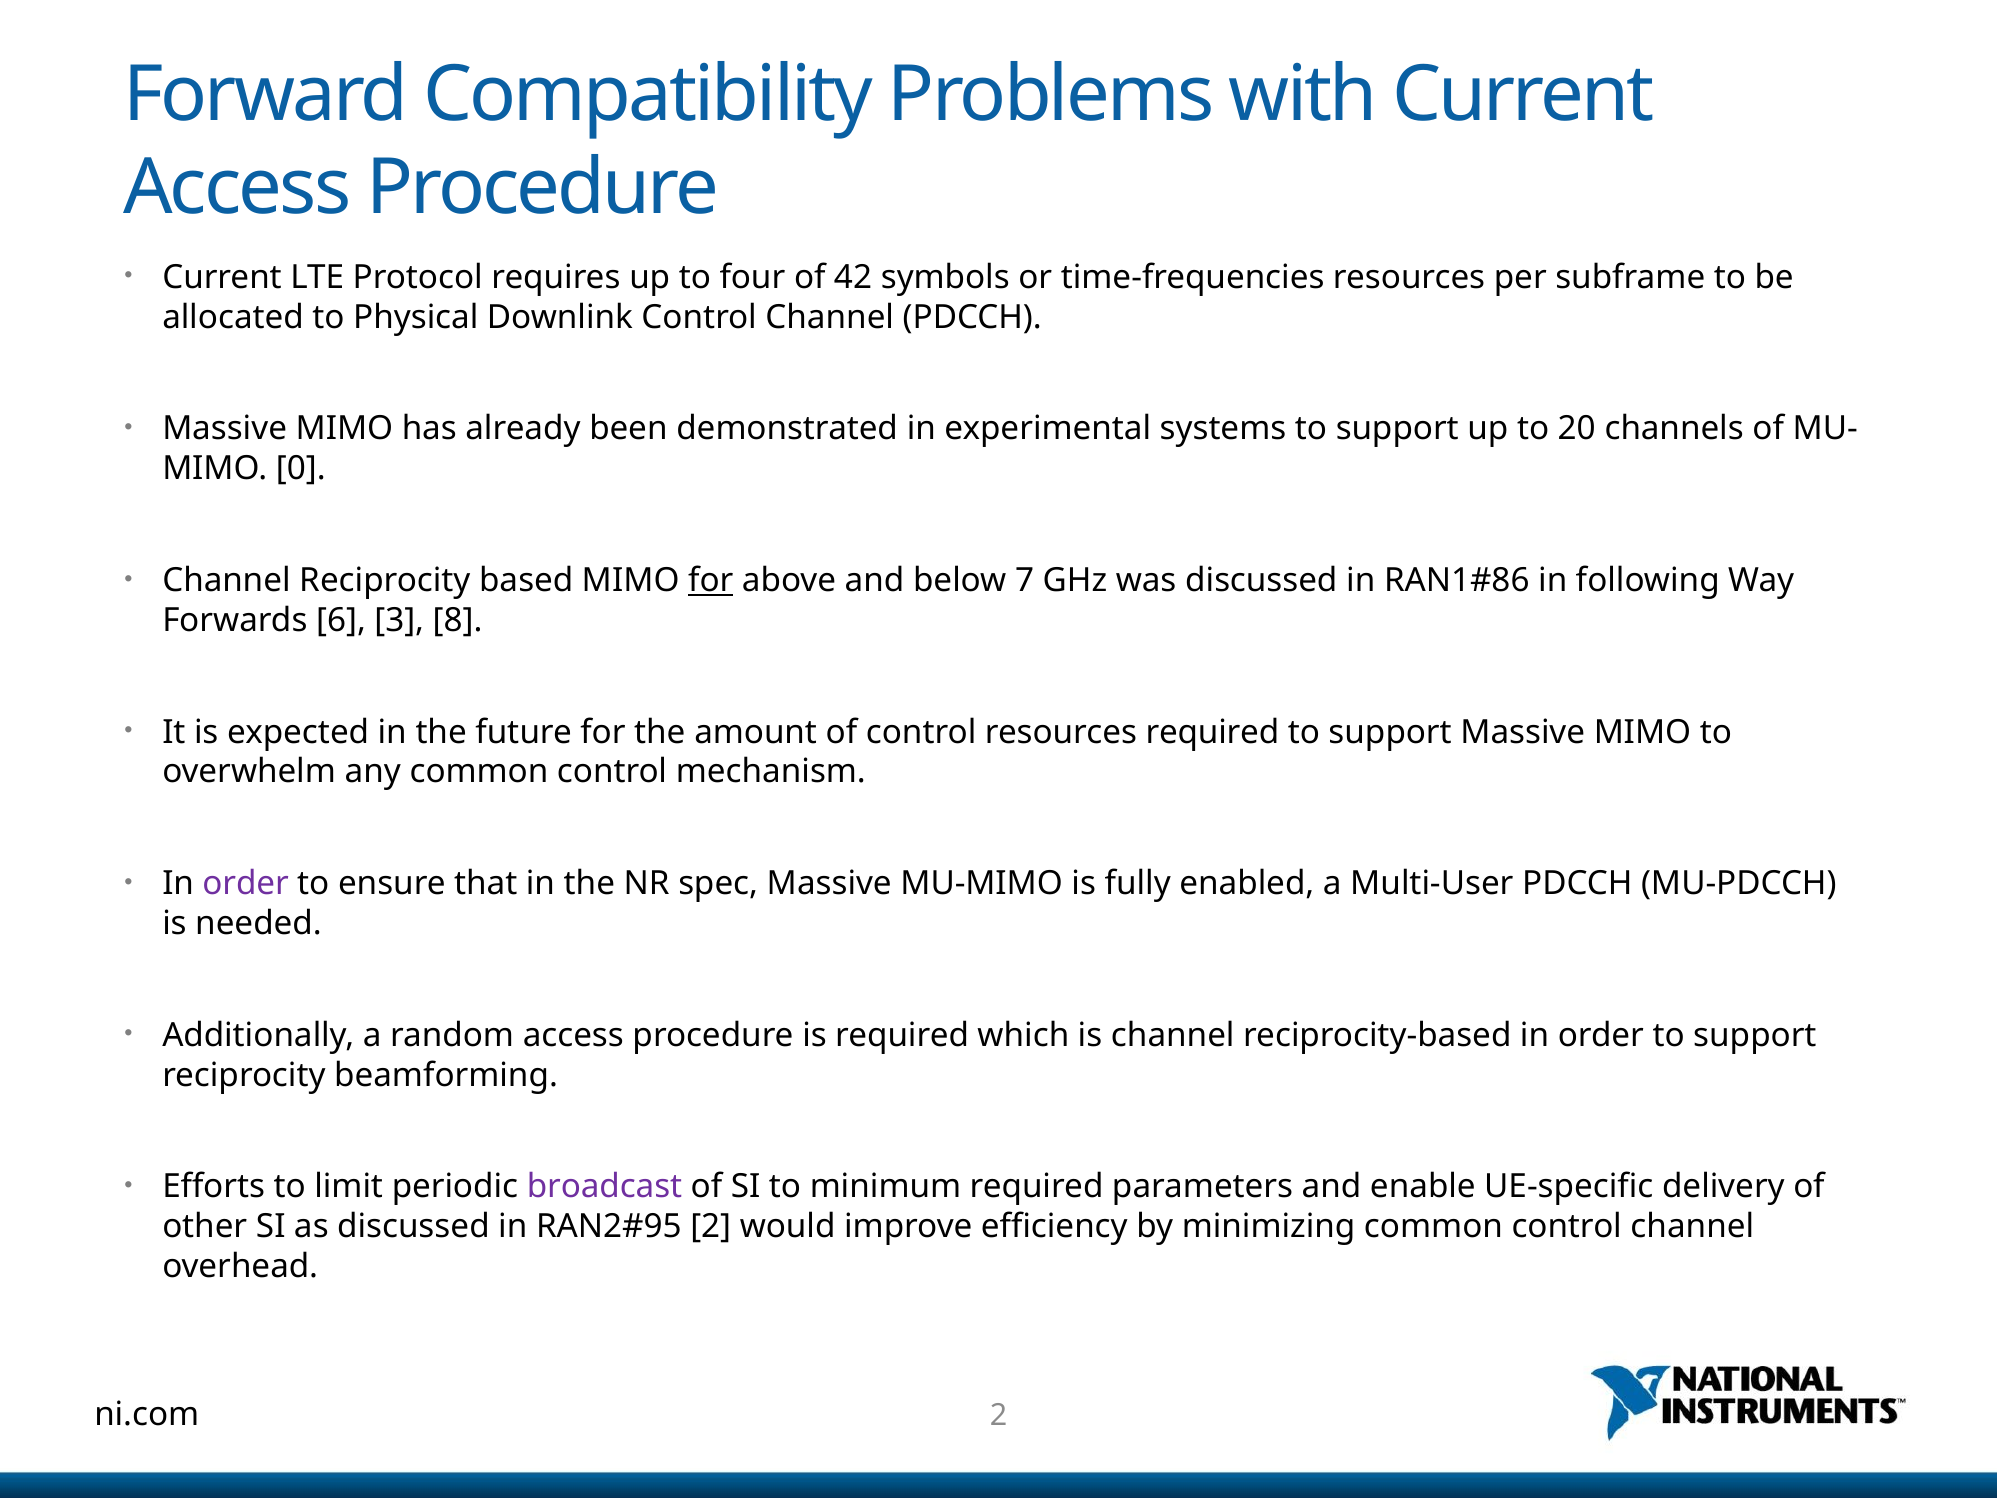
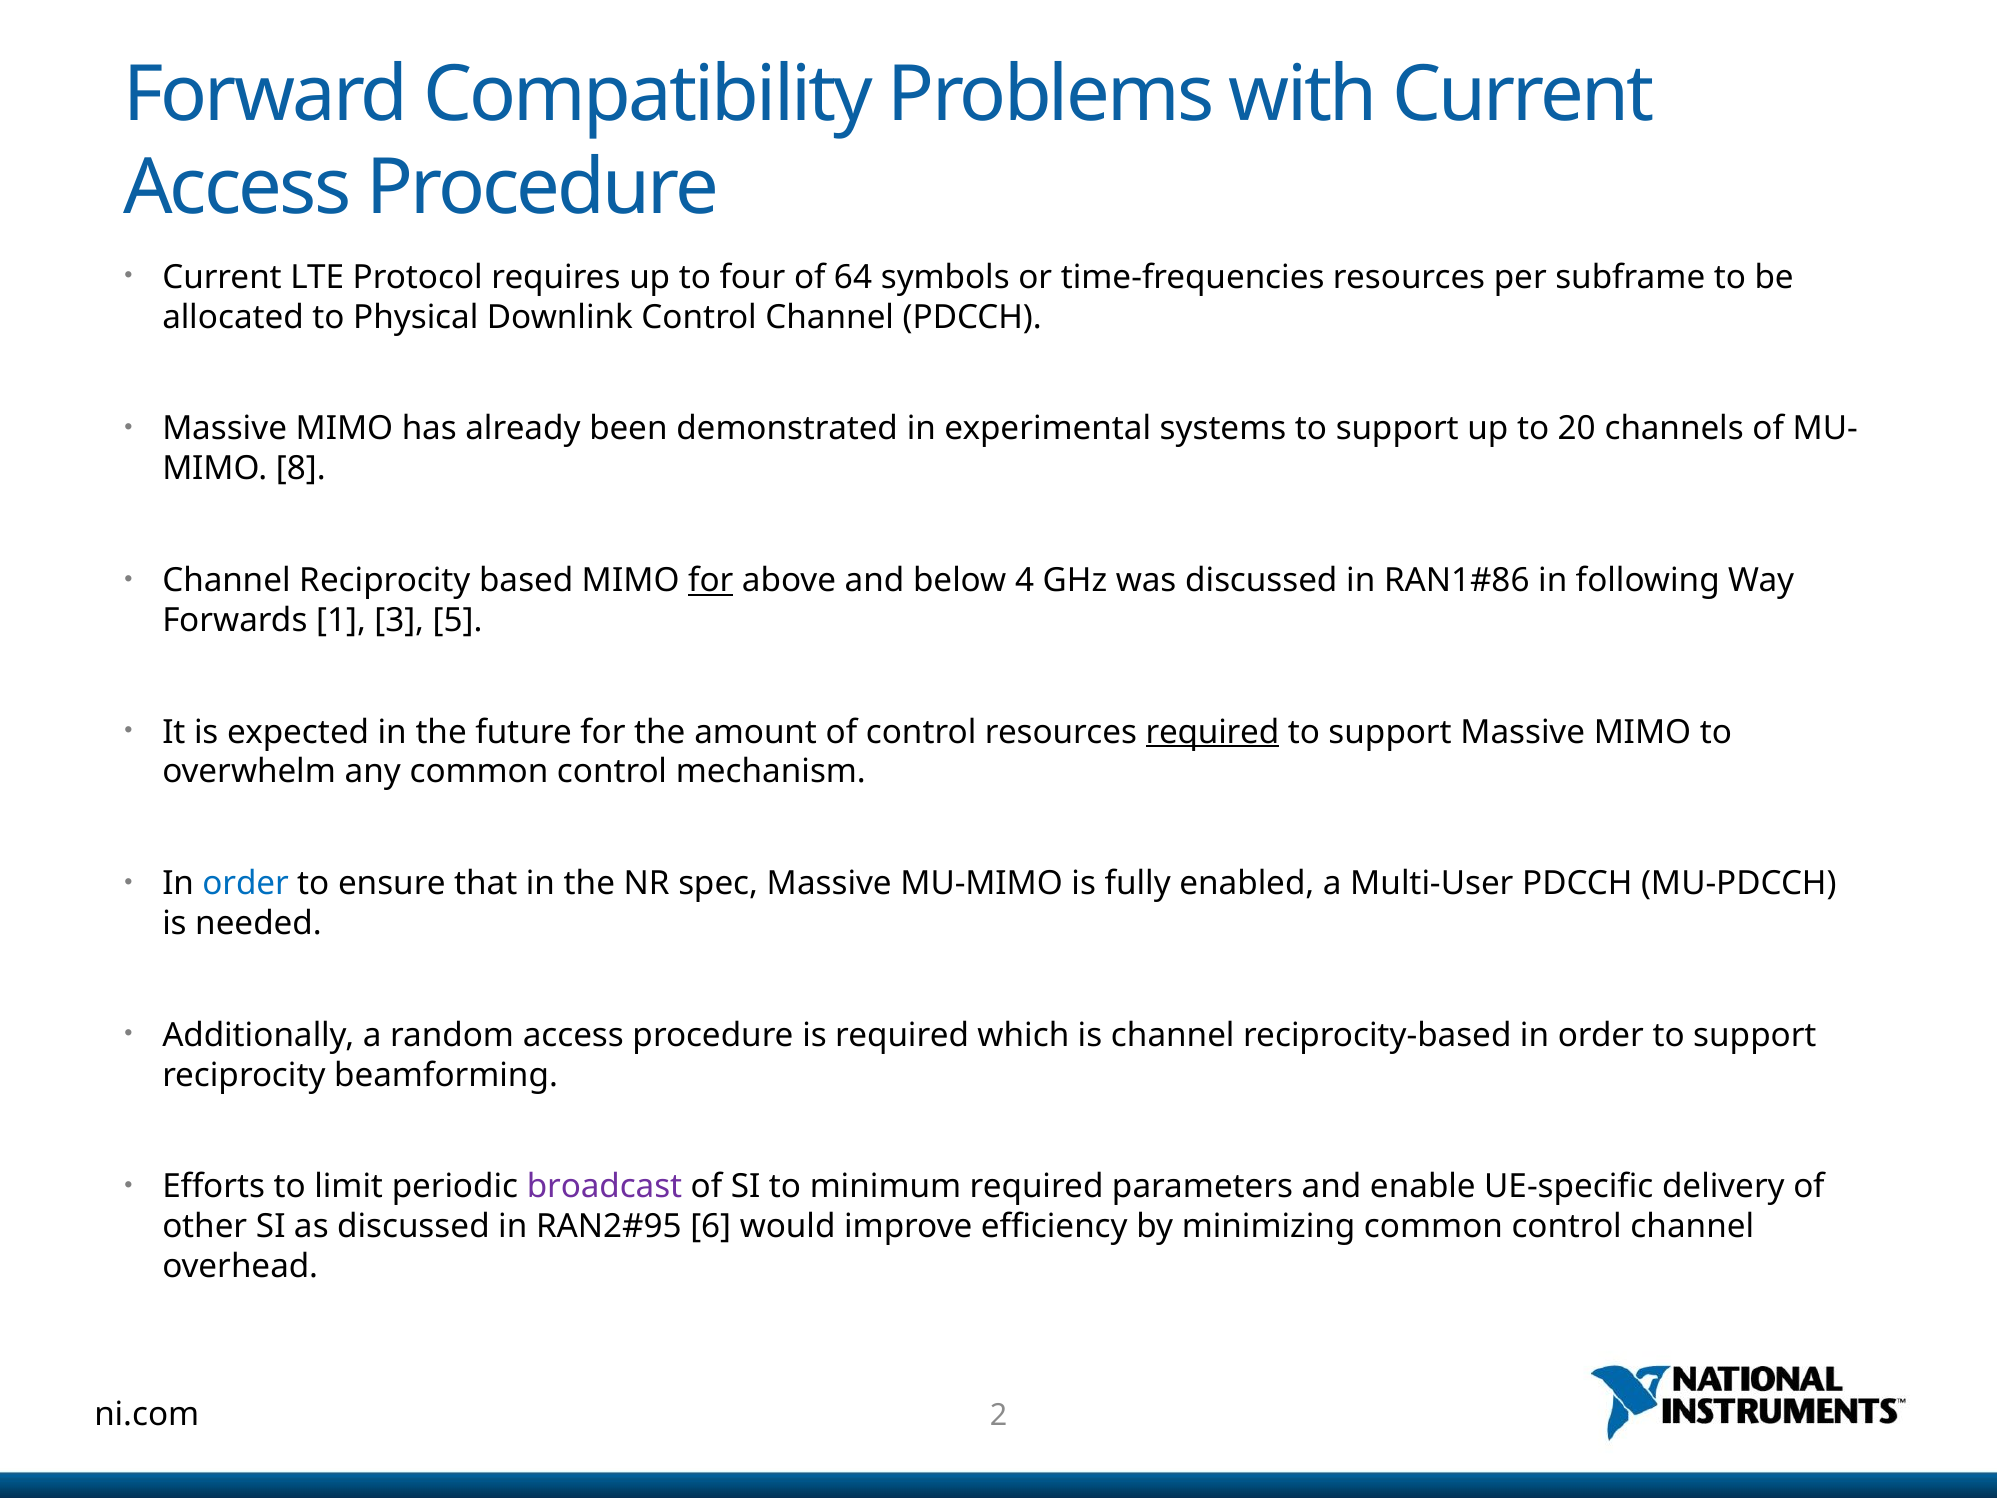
42: 42 -> 64
0: 0 -> 8
7: 7 -> 4
6: 6 -> 1
8: 8 -> 5
required at (1212, 732) underline: none -> present
order at (246, 884) colour: purple -> blue
2 at (711, 1227): 2 -> 6
